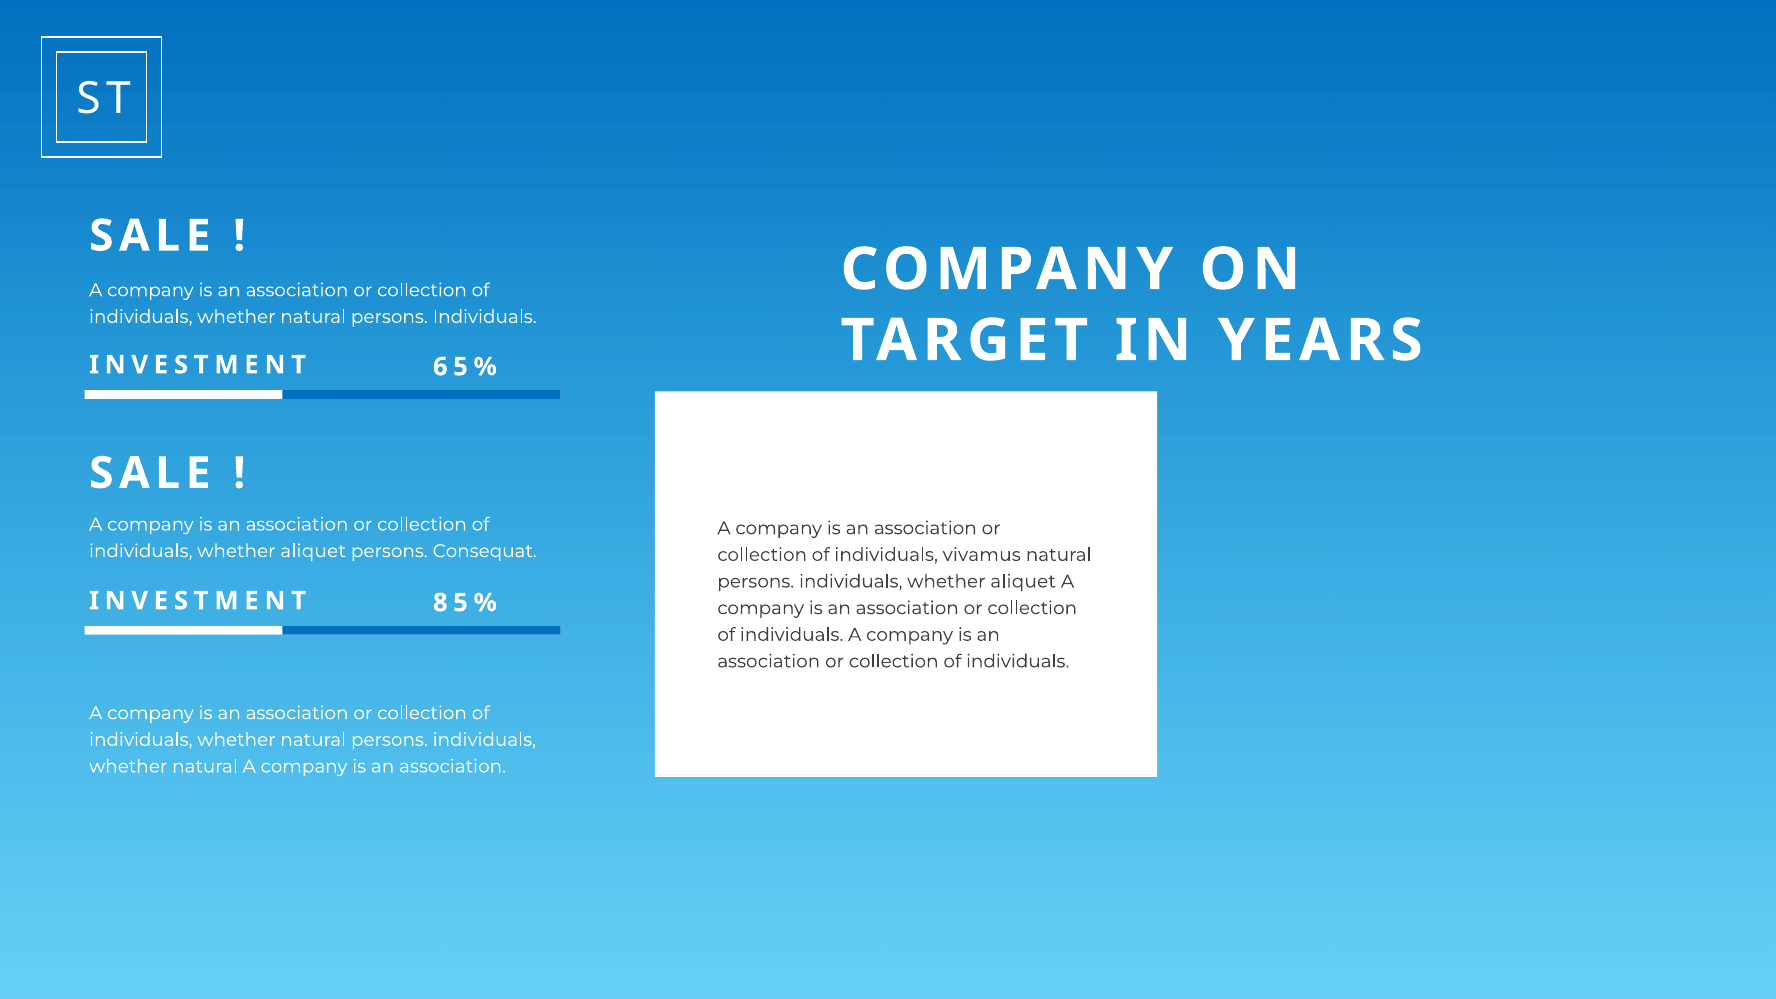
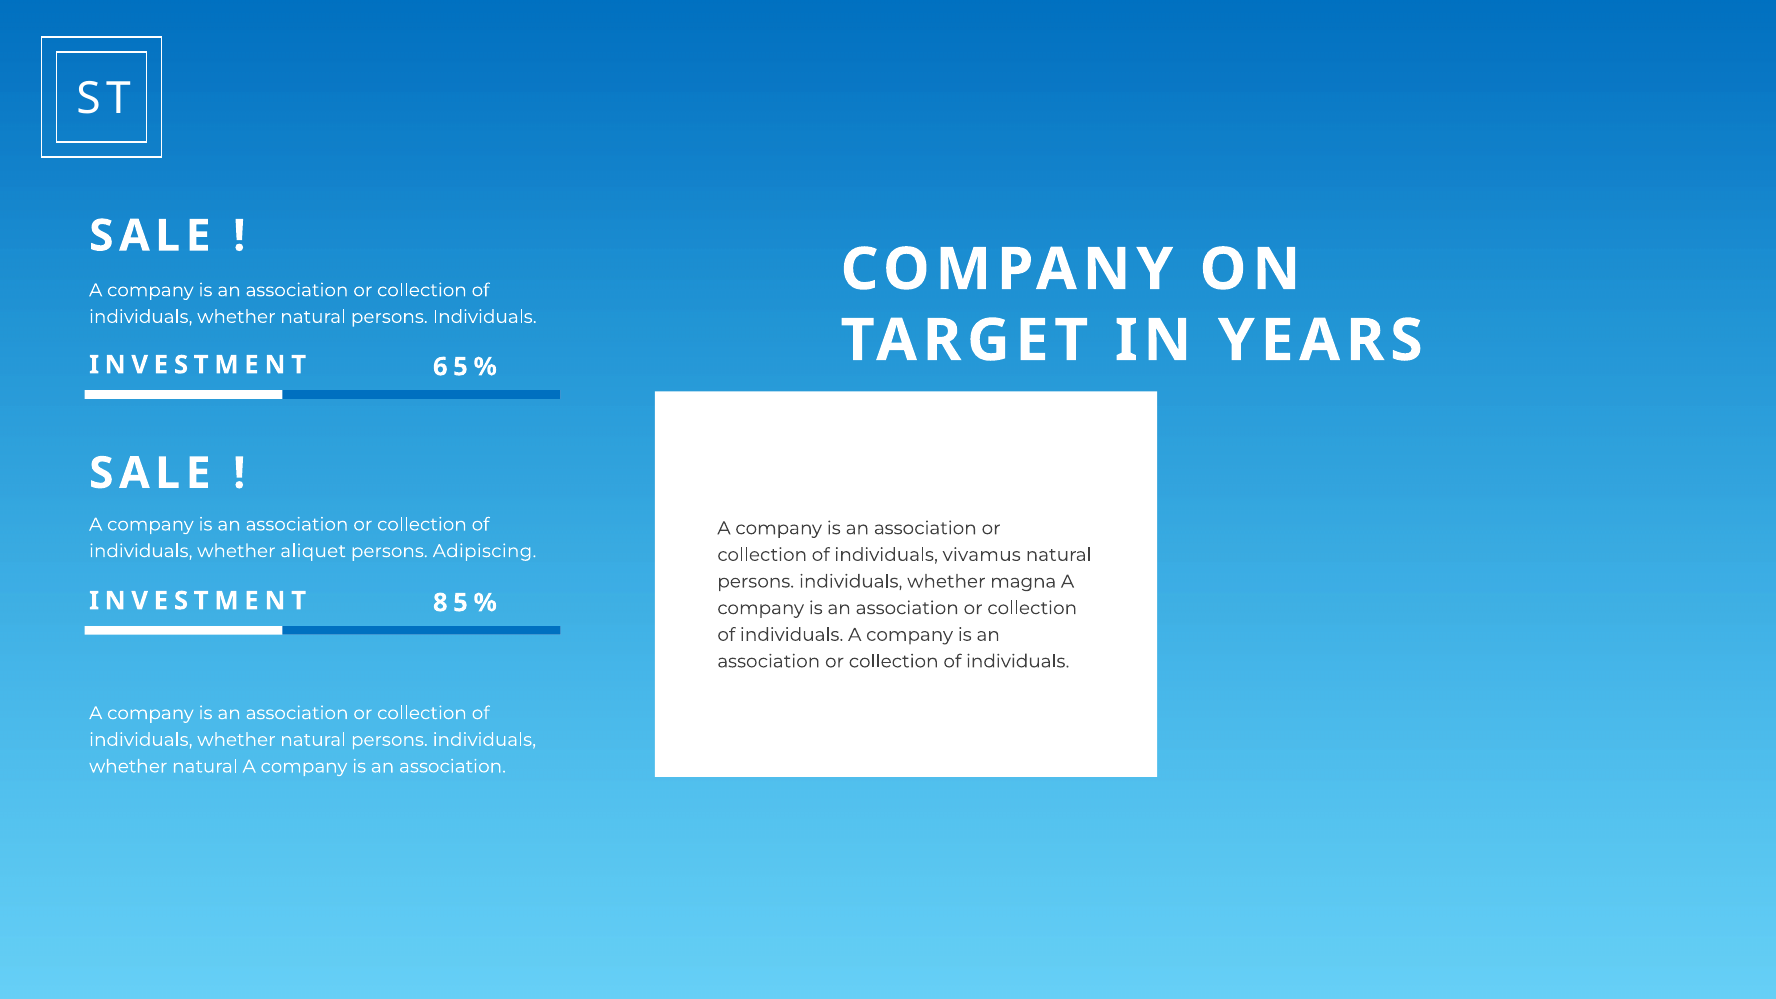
Consequat: Consequat -> Adipiscing
persons individuals whether aliquet: aliquet -> magna
